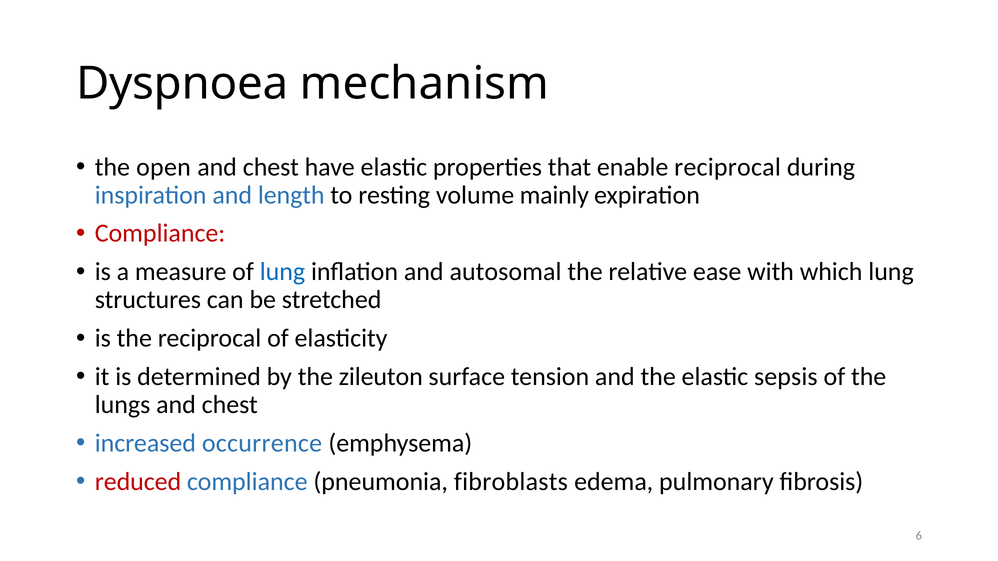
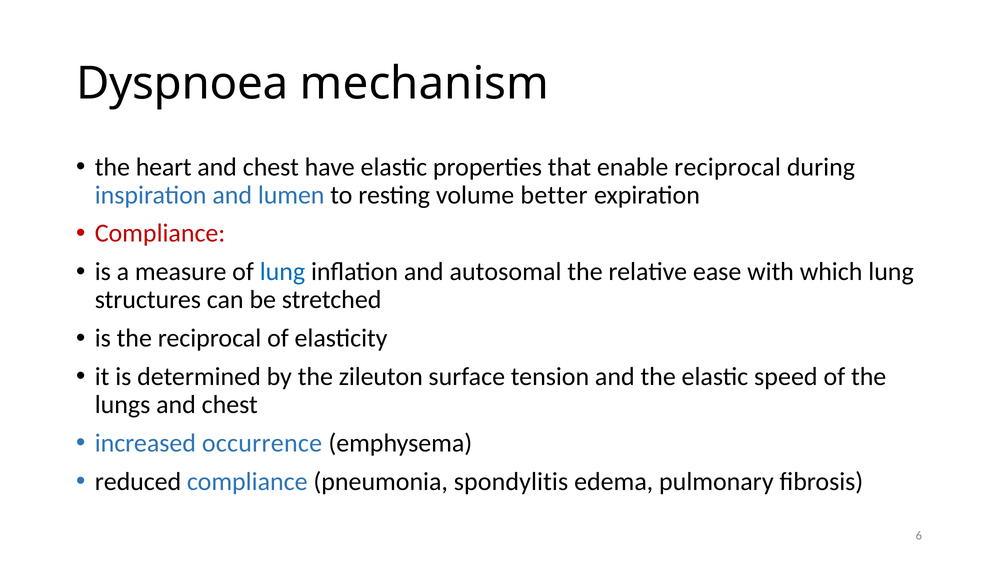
open: open -> heart
length: length -> lumen
mainly: mainly -> better
sepsis: sepsis -> speed
reduced colour: red -> black
fibroblasts: fibroblasts -> spondylitis
